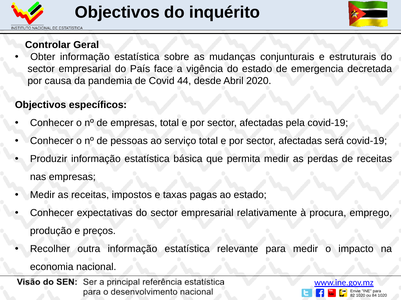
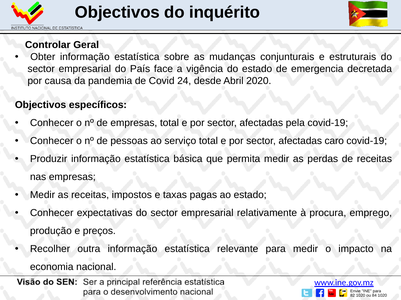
44: 44 -> 24
será: será -> caro
